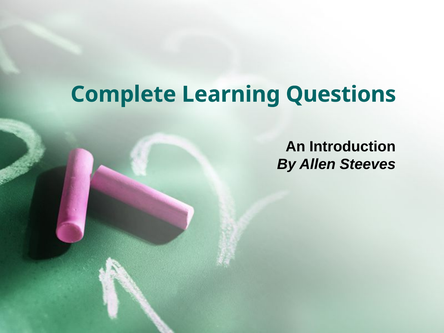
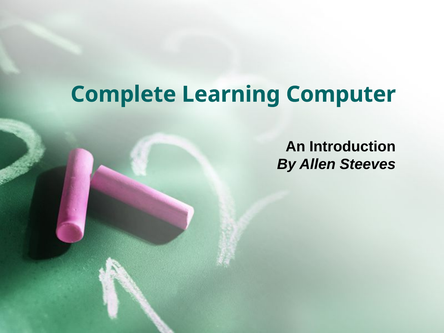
Questions: Questions -> Computer
